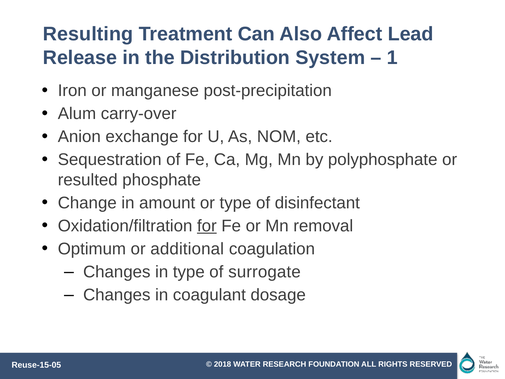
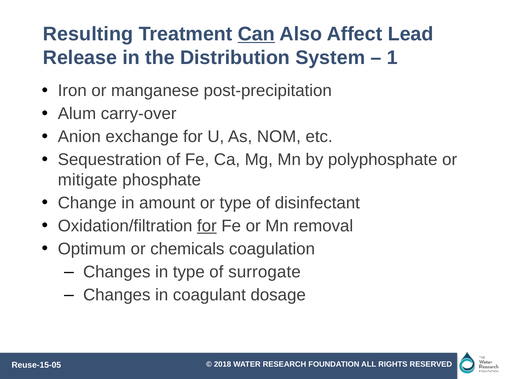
Can underline: none -> present
resulted: resulted -> mitigate
additional: additional -> chemicals
